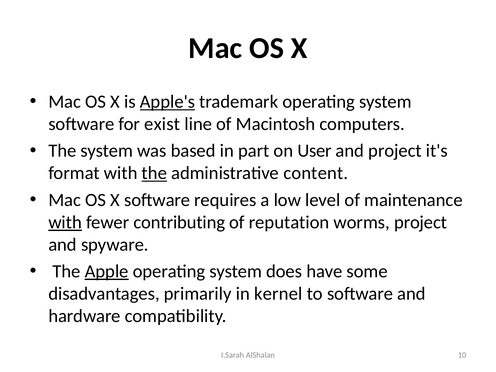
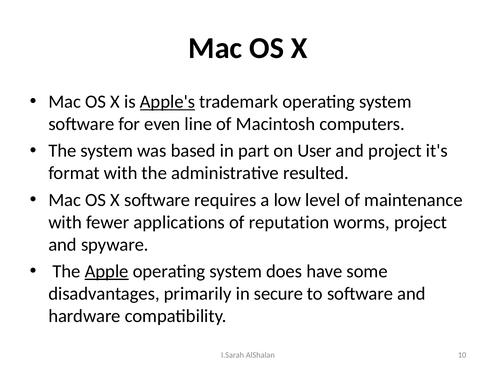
exist: exist -> even
the at (154, 173) underline: present -> none
content: content -> resulted
with at (65, 222) underline: present -> none
contributing: contributing -> applications
kernel: kernel -> secure
